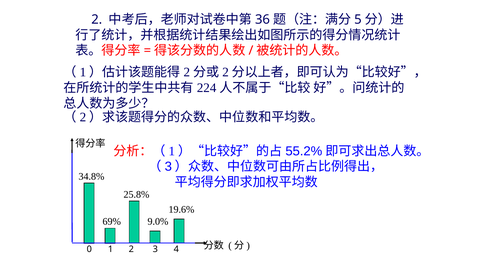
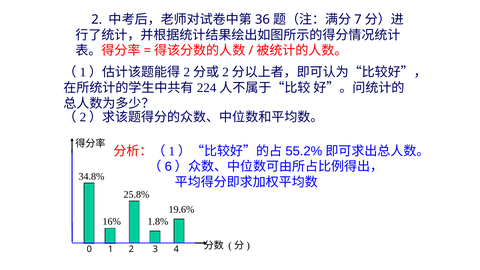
5: 5 -> 7
3 at (168, 167): 3 -> 6
69%: 69% -> 16%
9.0%: 9.0% -> 1.8%
